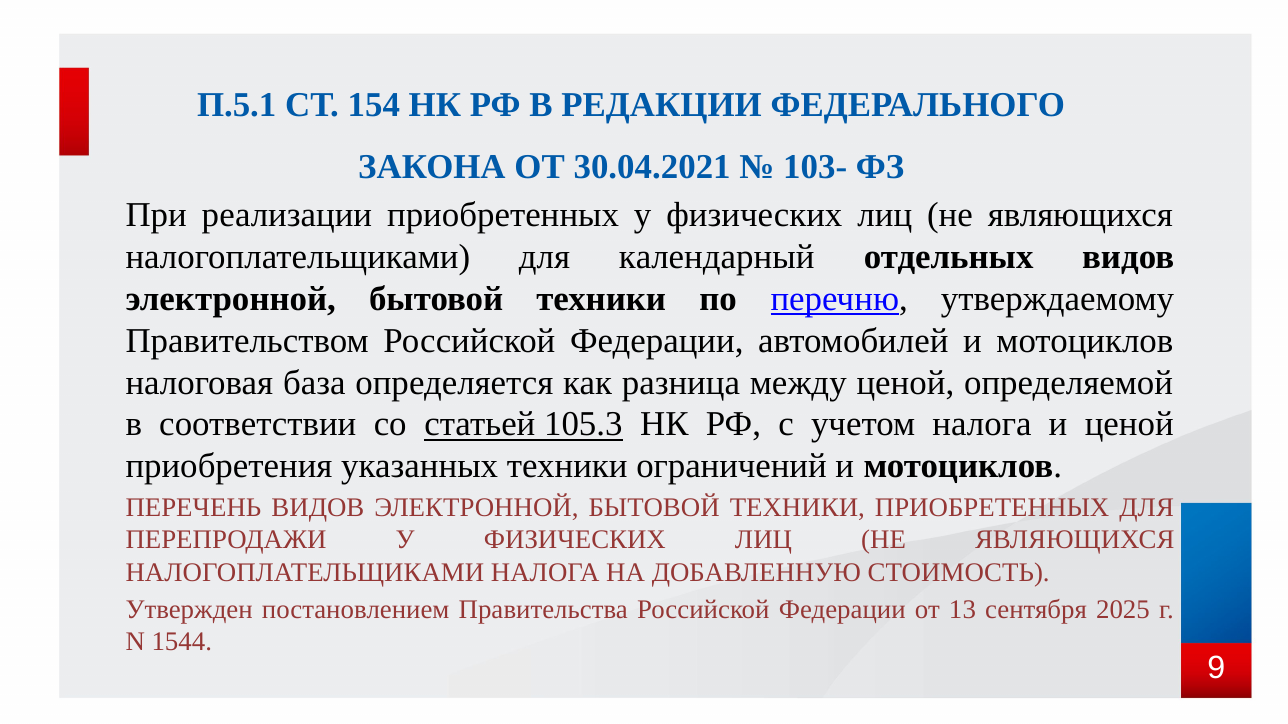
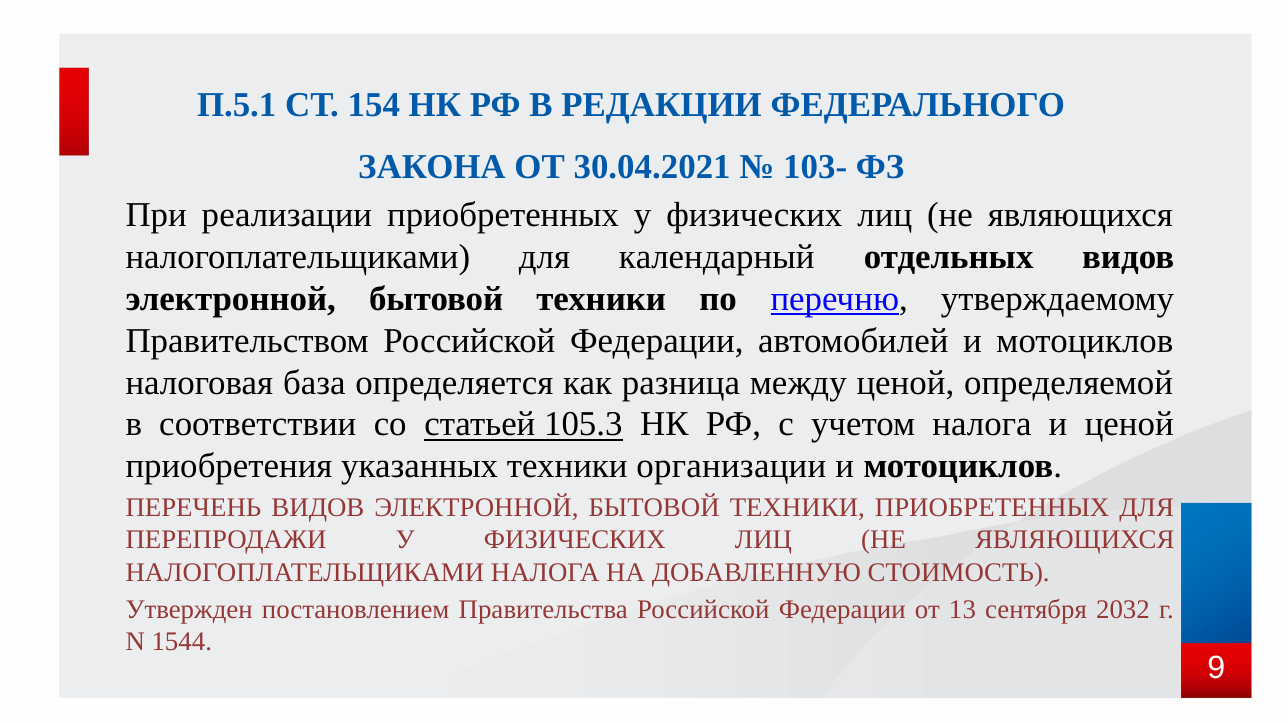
ограничений: ограничений -> организации
2025: 2025 -> 2032
